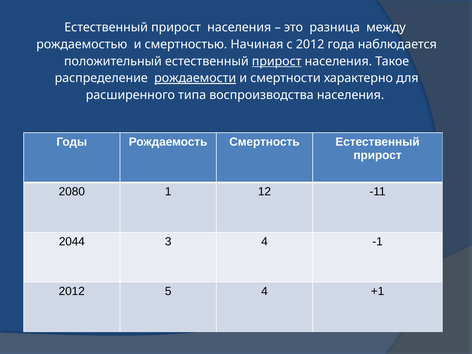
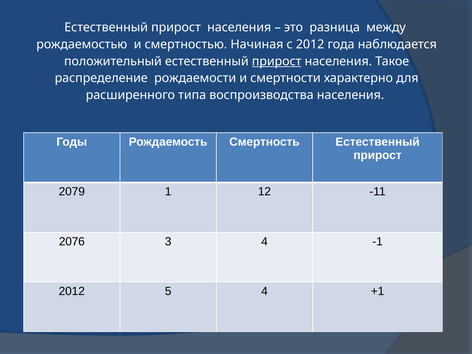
рождаемости underline: present -> none
2080: 2080 -> 2079
2044: 2044 -> 2076
